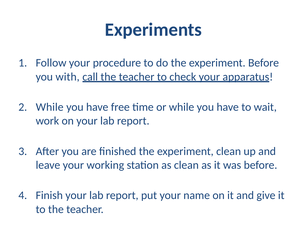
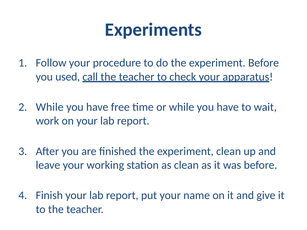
with: with -> used
